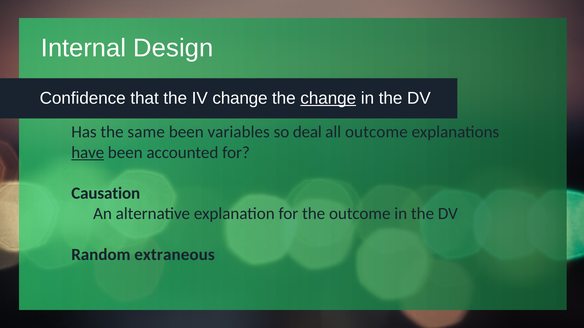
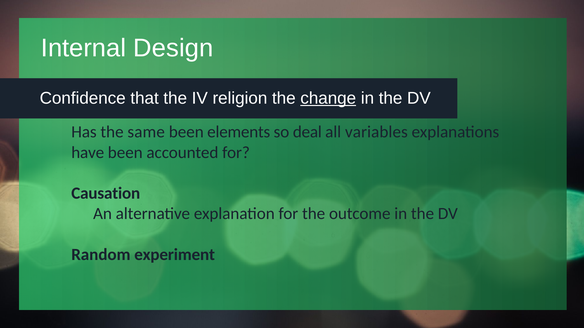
IV change: change -> religion
variables: variables -> elements
all outcome: outcome -> variables
have underline: present -> none
extraneous: extraneous -> experiment
